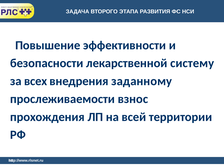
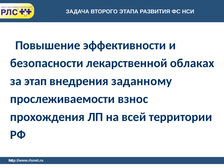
систему: систему -> облаках
всех: всех -> этап
